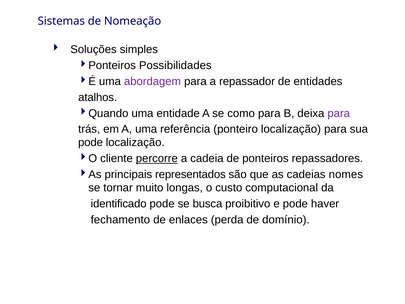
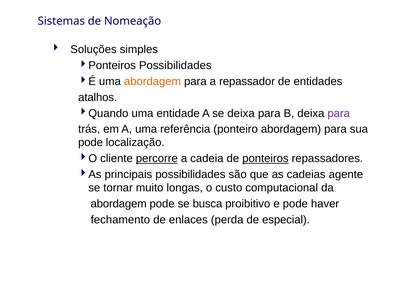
abordagem at (153, 81) colour: purple -> orange
se como: como -> deixa
ponteiro localização: localização -> abordagem
ponteiros underline: none -> present
principais representados: representados -> possibilidades
nomes: nomes -> agente
identificado at (119, 204): identificado -> abordagem
domínio: domínio -> especial
